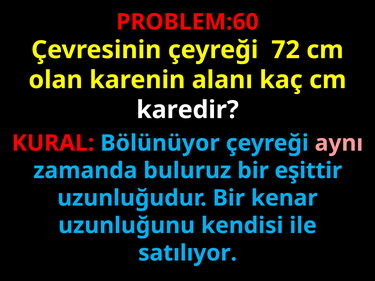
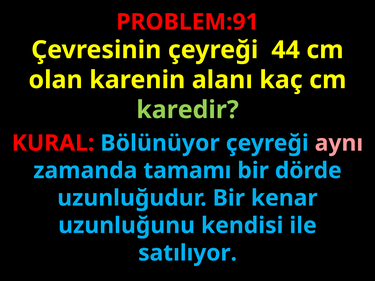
PROBLEM:60: PROBLEM:60 -> PROBLEM:91
72: 72 -> 44
karedir colour: white -> light green
buluruz: buluruz -> tamamı
eşittir: eşittir -> dörde
